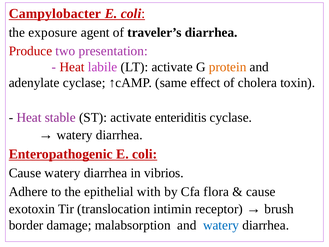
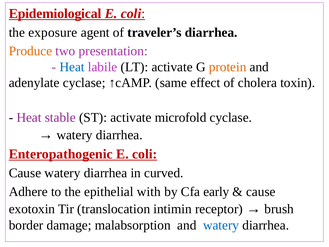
Campylobacter: Campylobacter -> Epidemiological
Produce colour: red -> orange
Heat at (72, 67) colour: red -> blue
enteriditis: enteriditis -> microfold
vibrios: vibrios -> curved
flora: flora -> early
